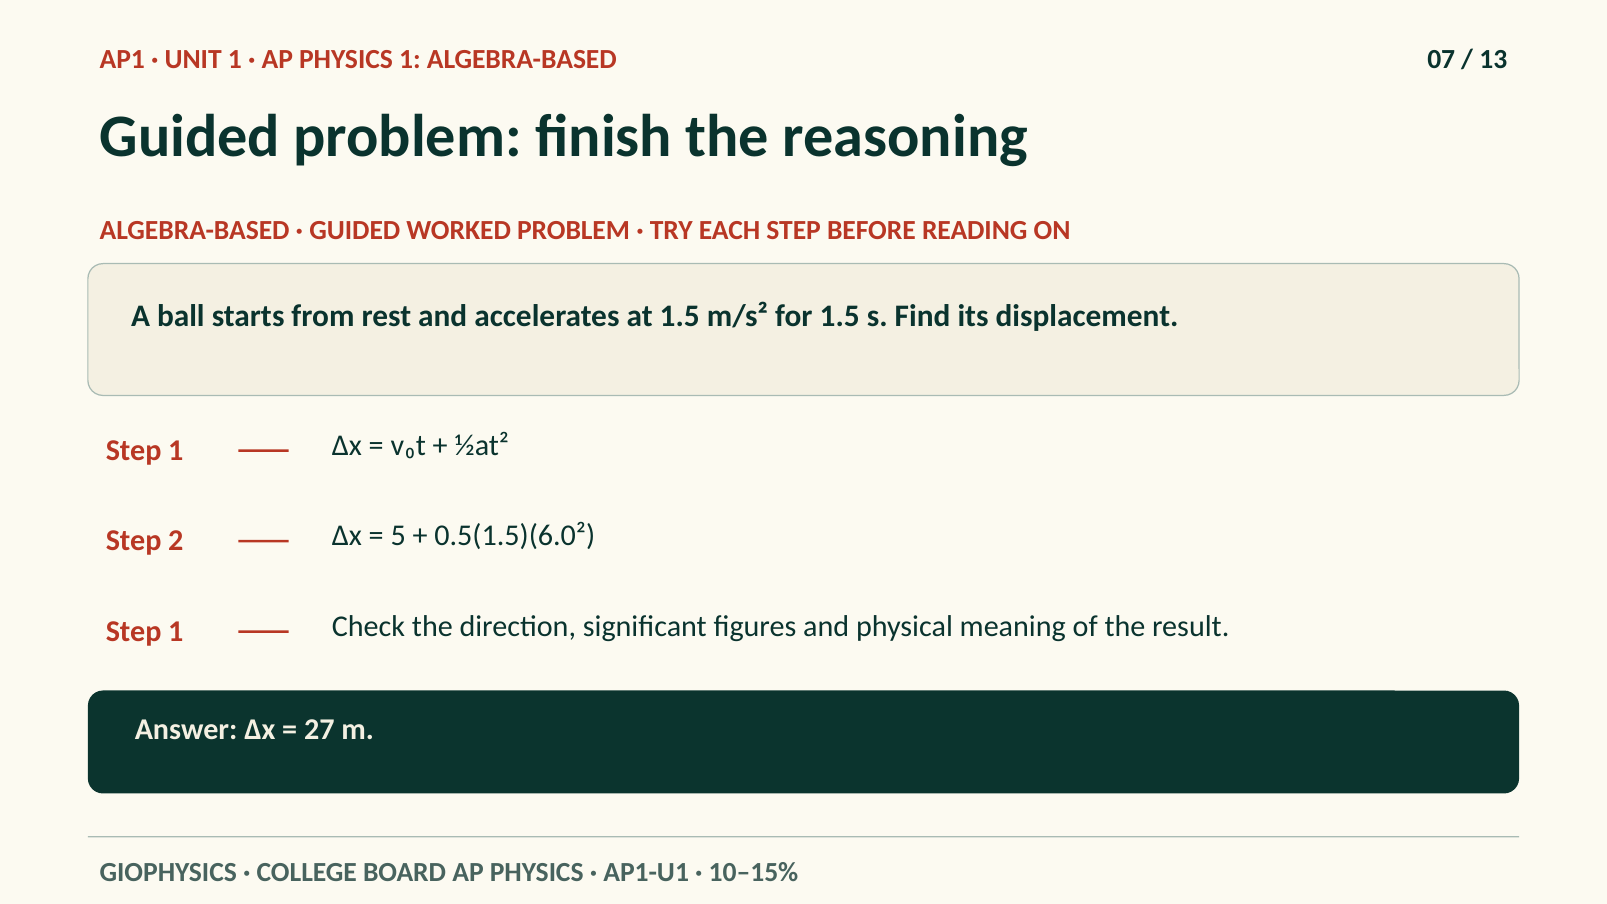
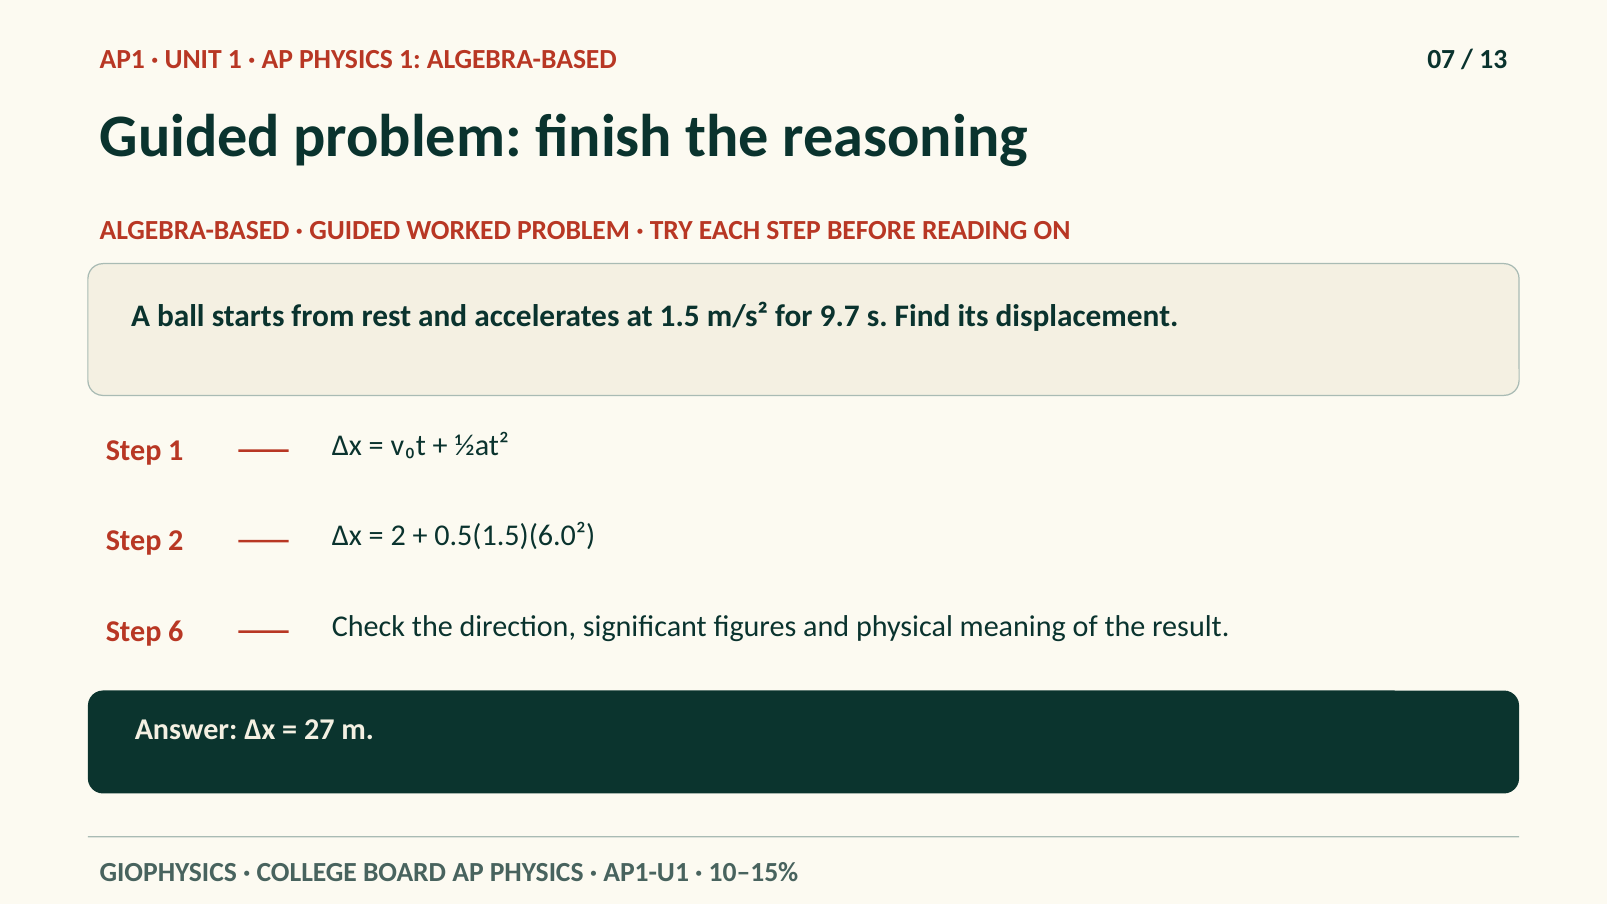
for 1.5: 1.5 -> 9.7
5 at (398, 536): 5 -> 2
1 at (176, 631): 1 -> 6
